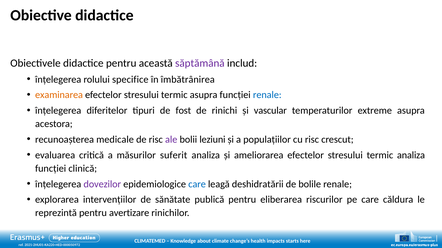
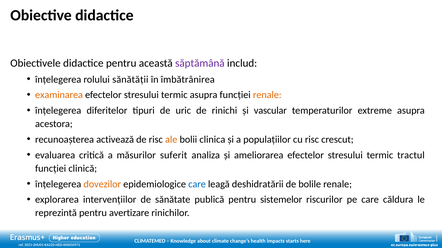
specifice: specifice -> sănătății
renale at (267, 95) colour: blue -> orange
fost: fost -> uric
medicale: medicale -> activează
ale colour: purple -> orange
leziuni: leziuni -> clinica
termic analiza: analiza -> tractul
dovezilor colour: purple -> orange
eliberarea: eliberarea -> sistemelor
